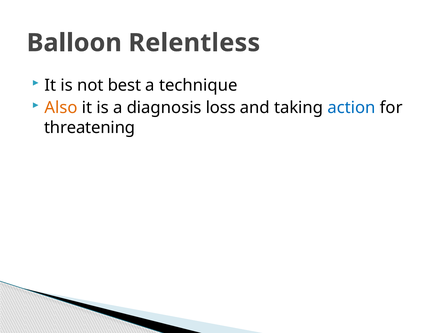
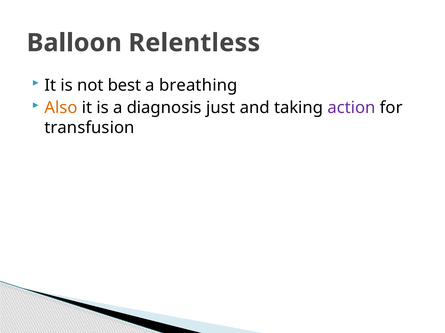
technique: technique -> breathing
loss: loss -> just
action colour: blue -> purple
threatening: threatening -> transfusion
